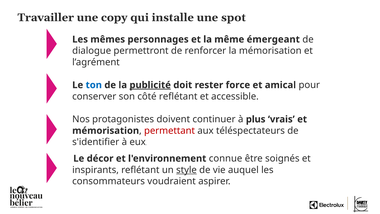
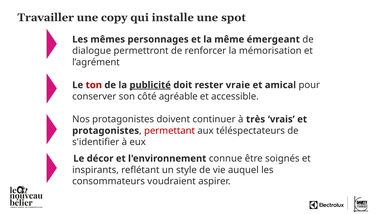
ton colour: blue -> red
force: force -> vraie
côté reflétant: reflétant -> agréable
plus: plus -> très
mémorisation at (106, 131): mémorisation -> protagonistes
style underline: present -> none
